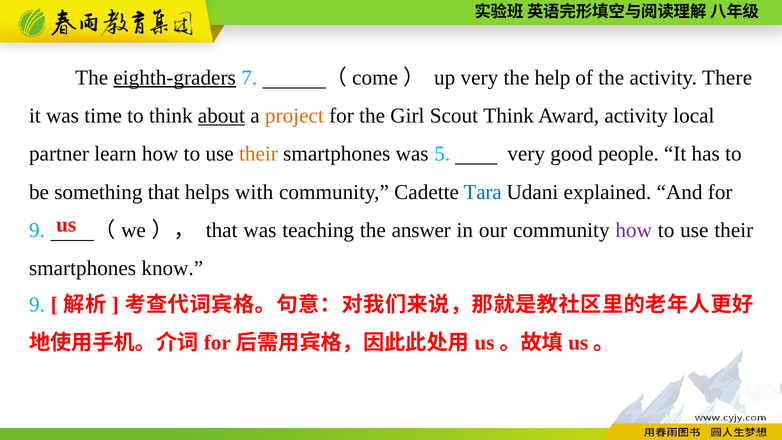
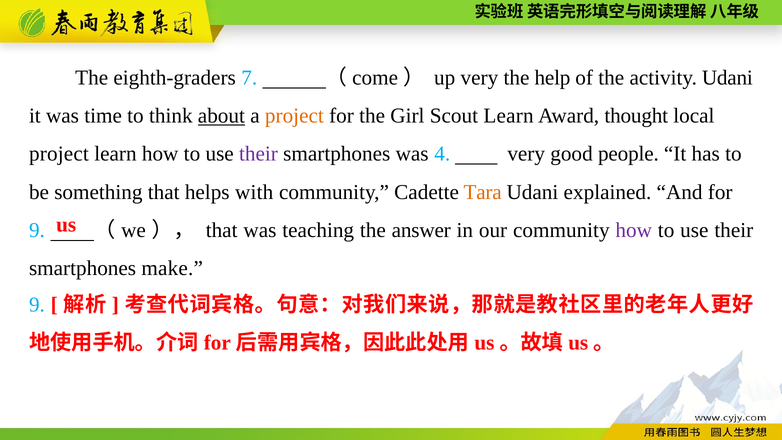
eighth-graders underline: present -> none
activity There: There -> Udani
Scout Think: Think -> Learn
Award activity: activity -> thought
partner at (59, 154): partner -> project
their at (258, 154) colour: orange -> purple
5: 5 -> 4
Tara colour: blue -> orange
know: know -> make
